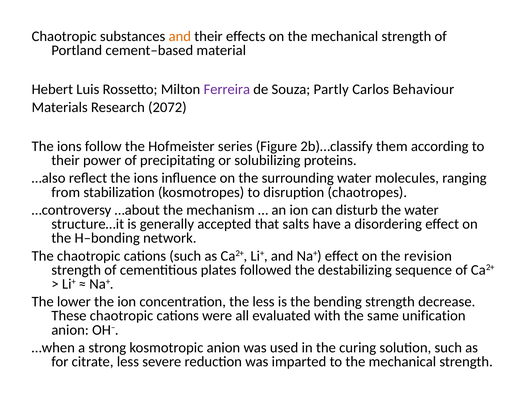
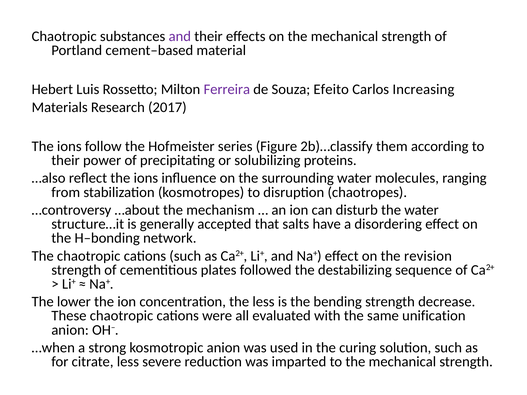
and at (180, 36) colour: orange -> purple
Partly: Partly -> Efeito
Behaviour: Behaviour -> Increasing
2072: 2072 -> 2017
